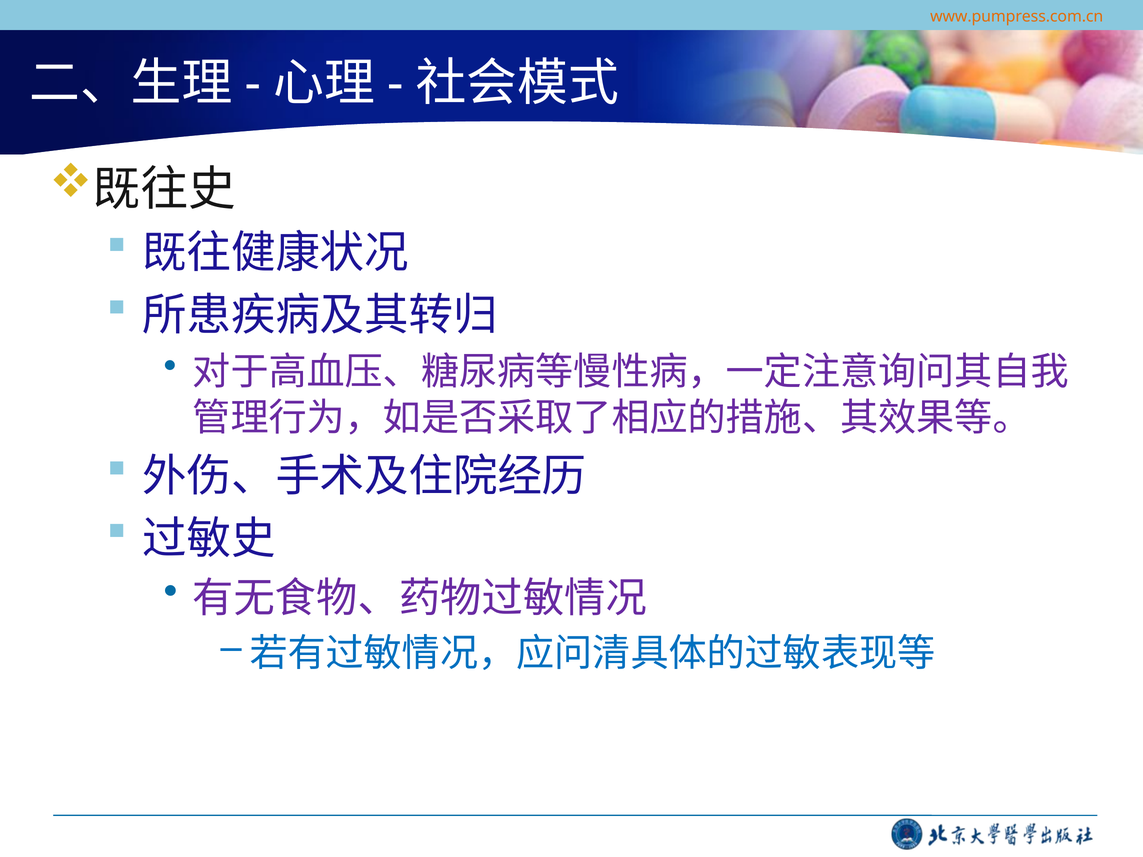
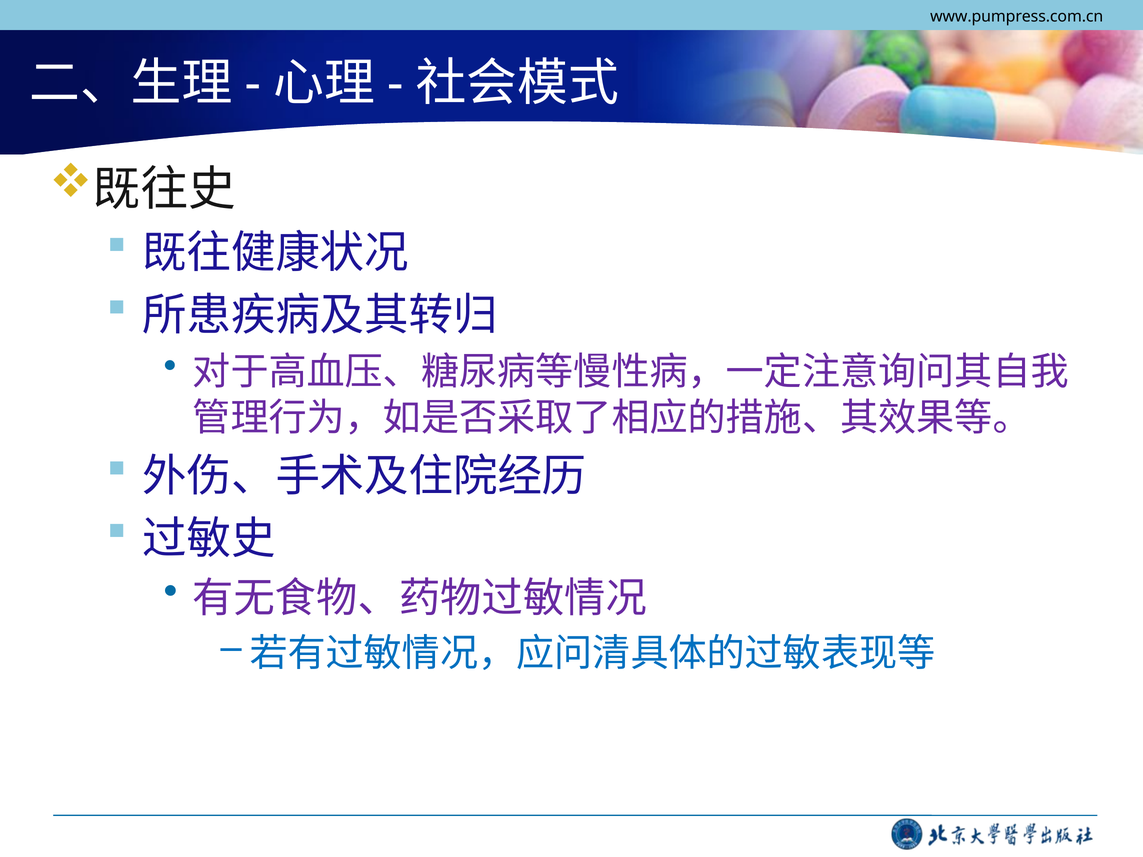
www.pumpress.com.cn colour: orange -> black
